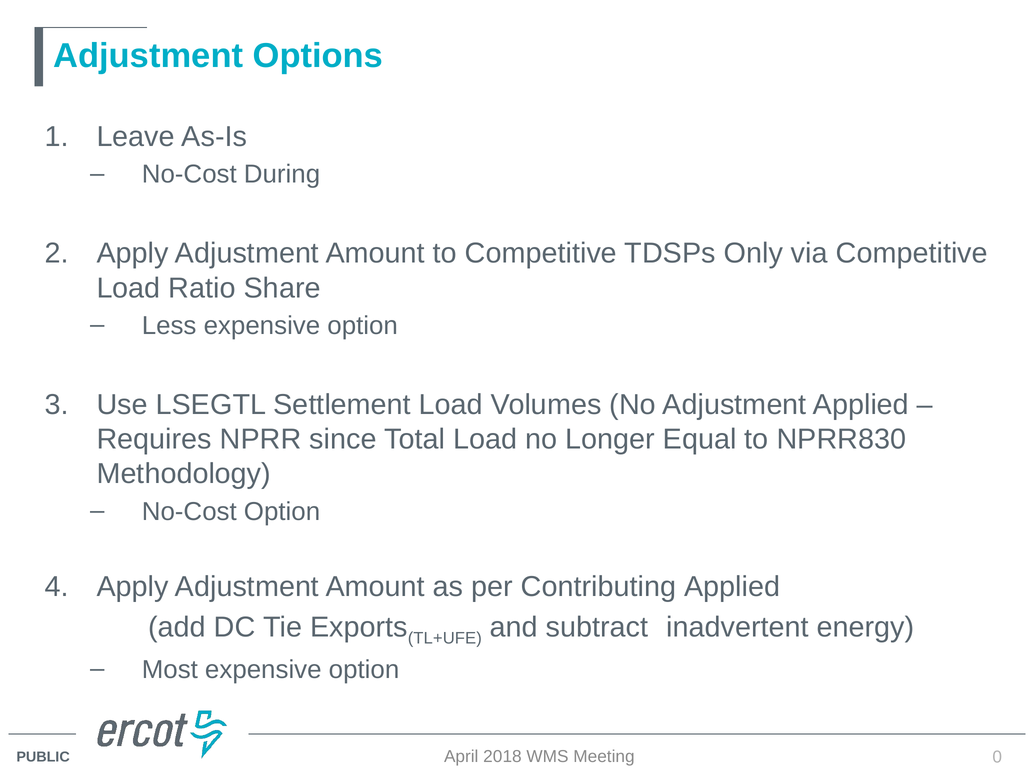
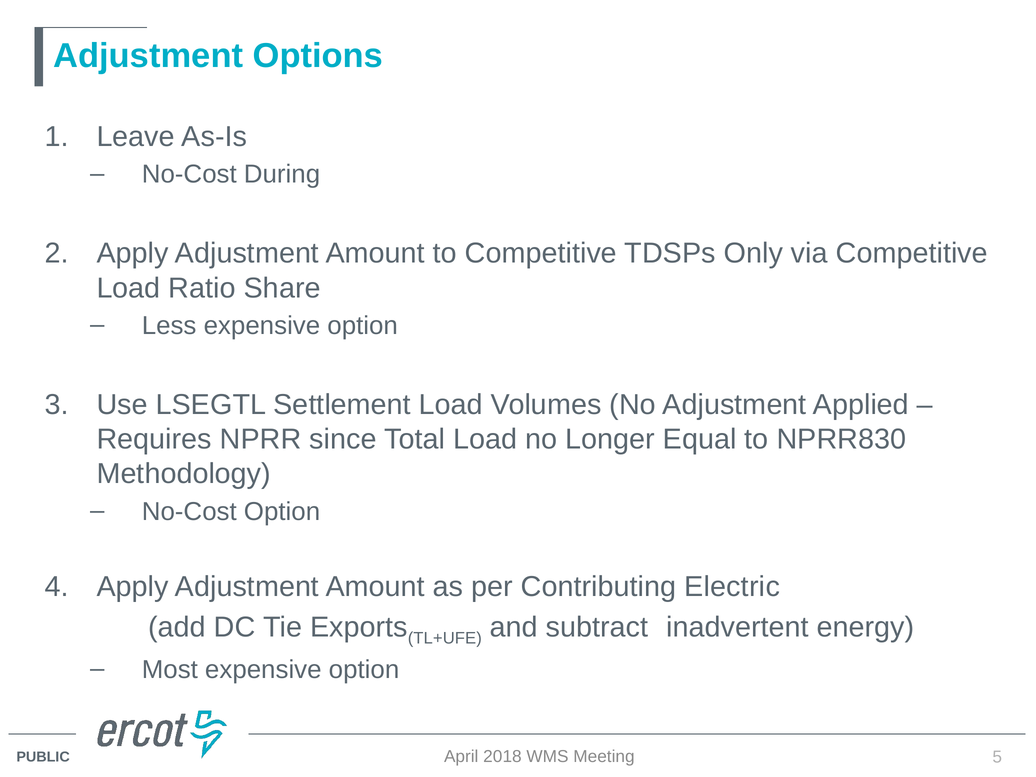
Contributing Applied: Applied -> Electric
0: 0 -> 5
